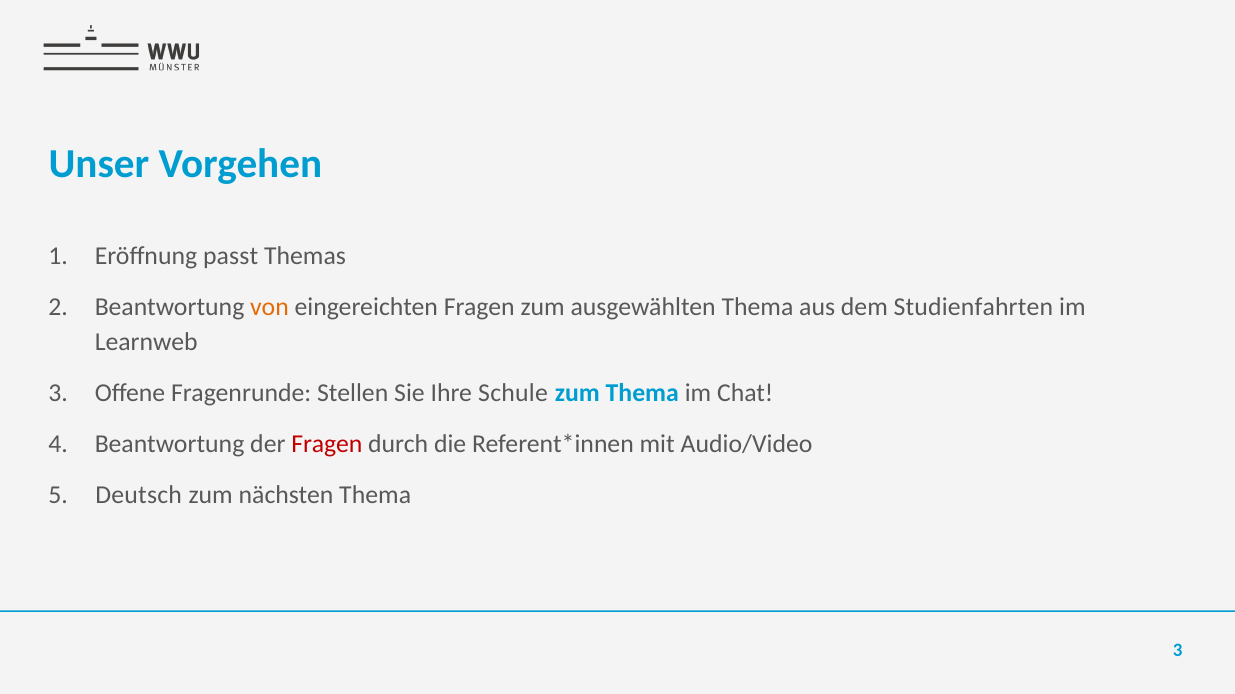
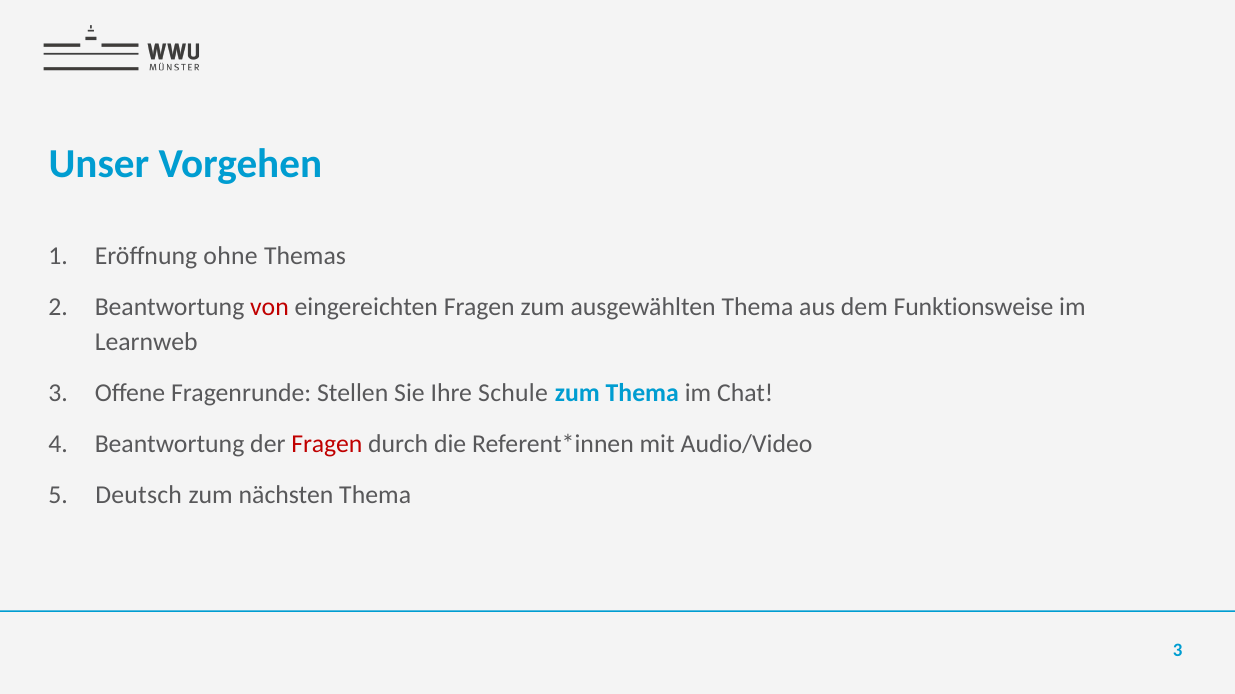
passt: passt -> ohne
von colour: orange -> red
Studienfahrten: Studienfahrten -> Funktionsweise
